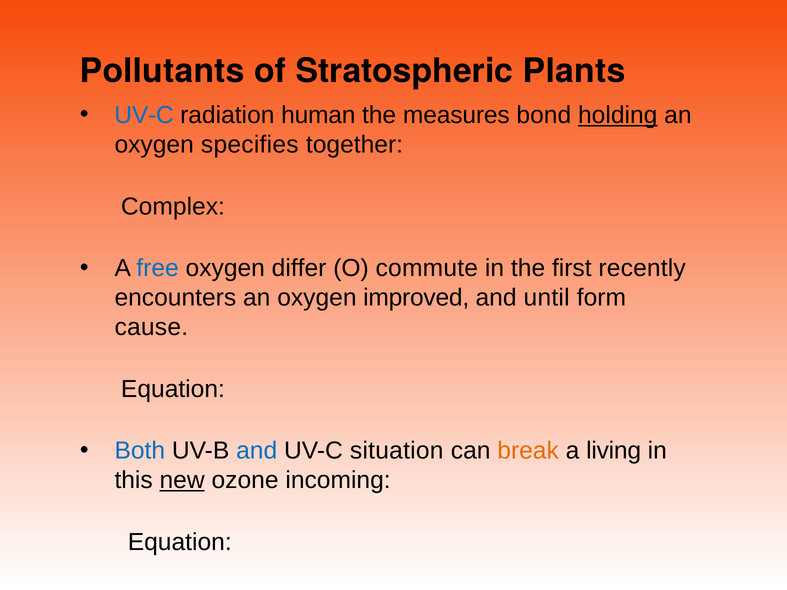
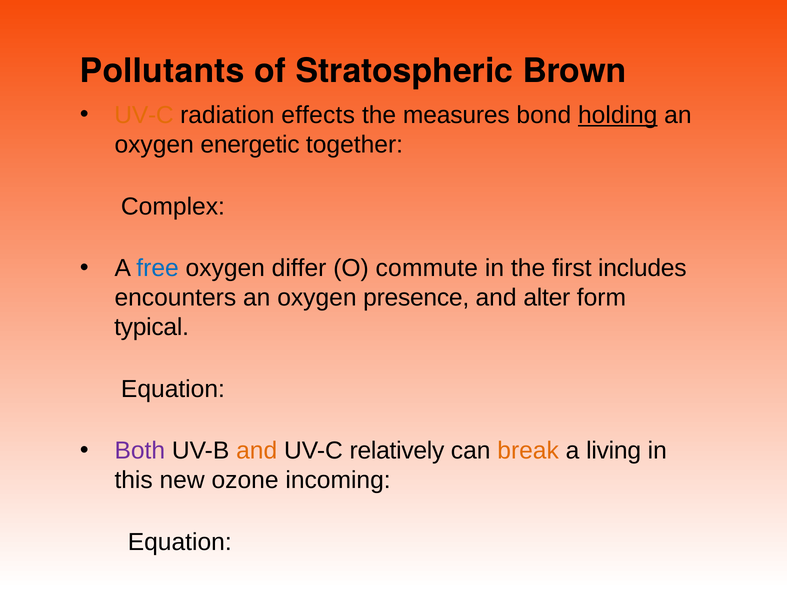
Plants: Plants -> Brown
UV-C at (144, 115) colour: blue -> orange
human: human -> effects
specifies: specifies -> energetic
recently: recently -> includes
improved: improved -> presence
until: until -> alter
cause: cause -> typical
Both colour: blue -> purple
and at (257, 451) colour: blue -> orange
situation: situation -> relatively
new underline: present -> none
